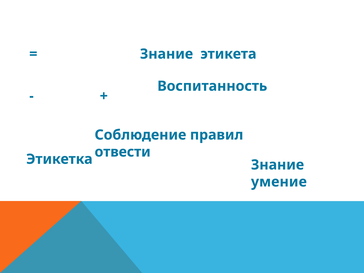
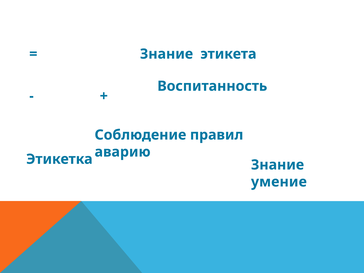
отвести: отвести -> аварию
